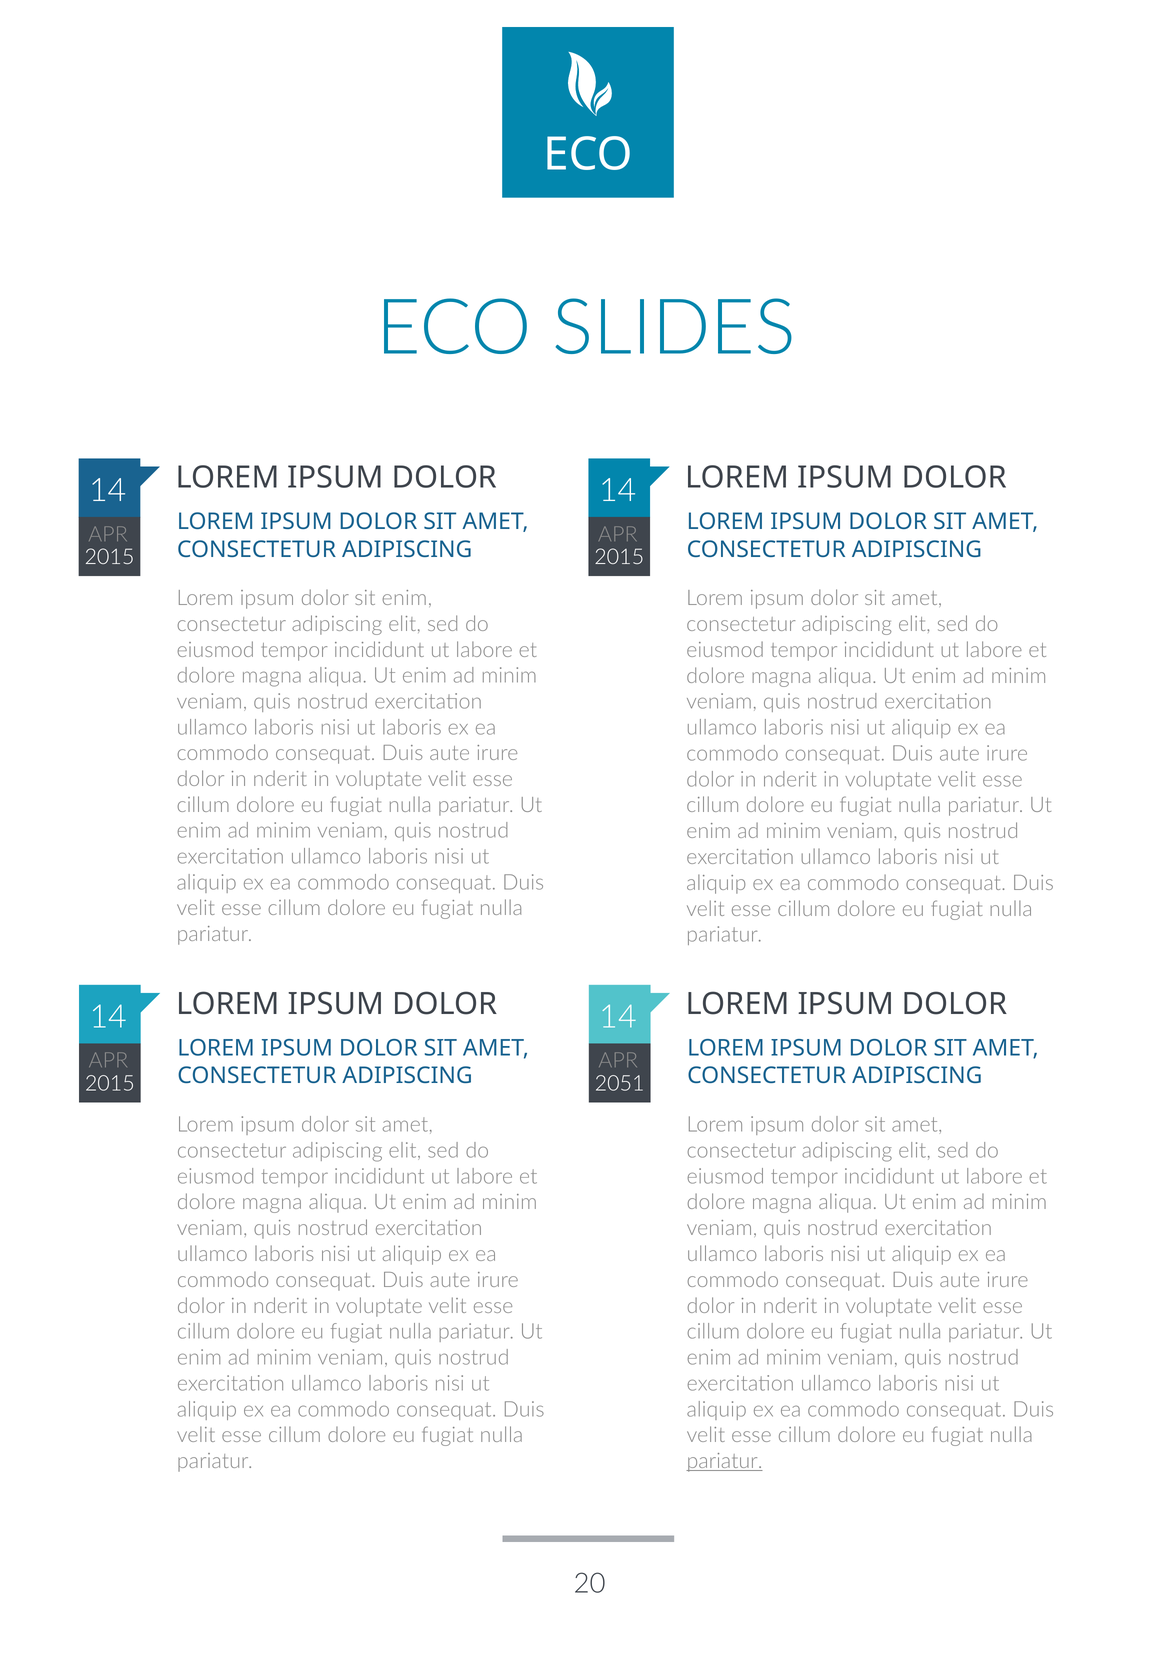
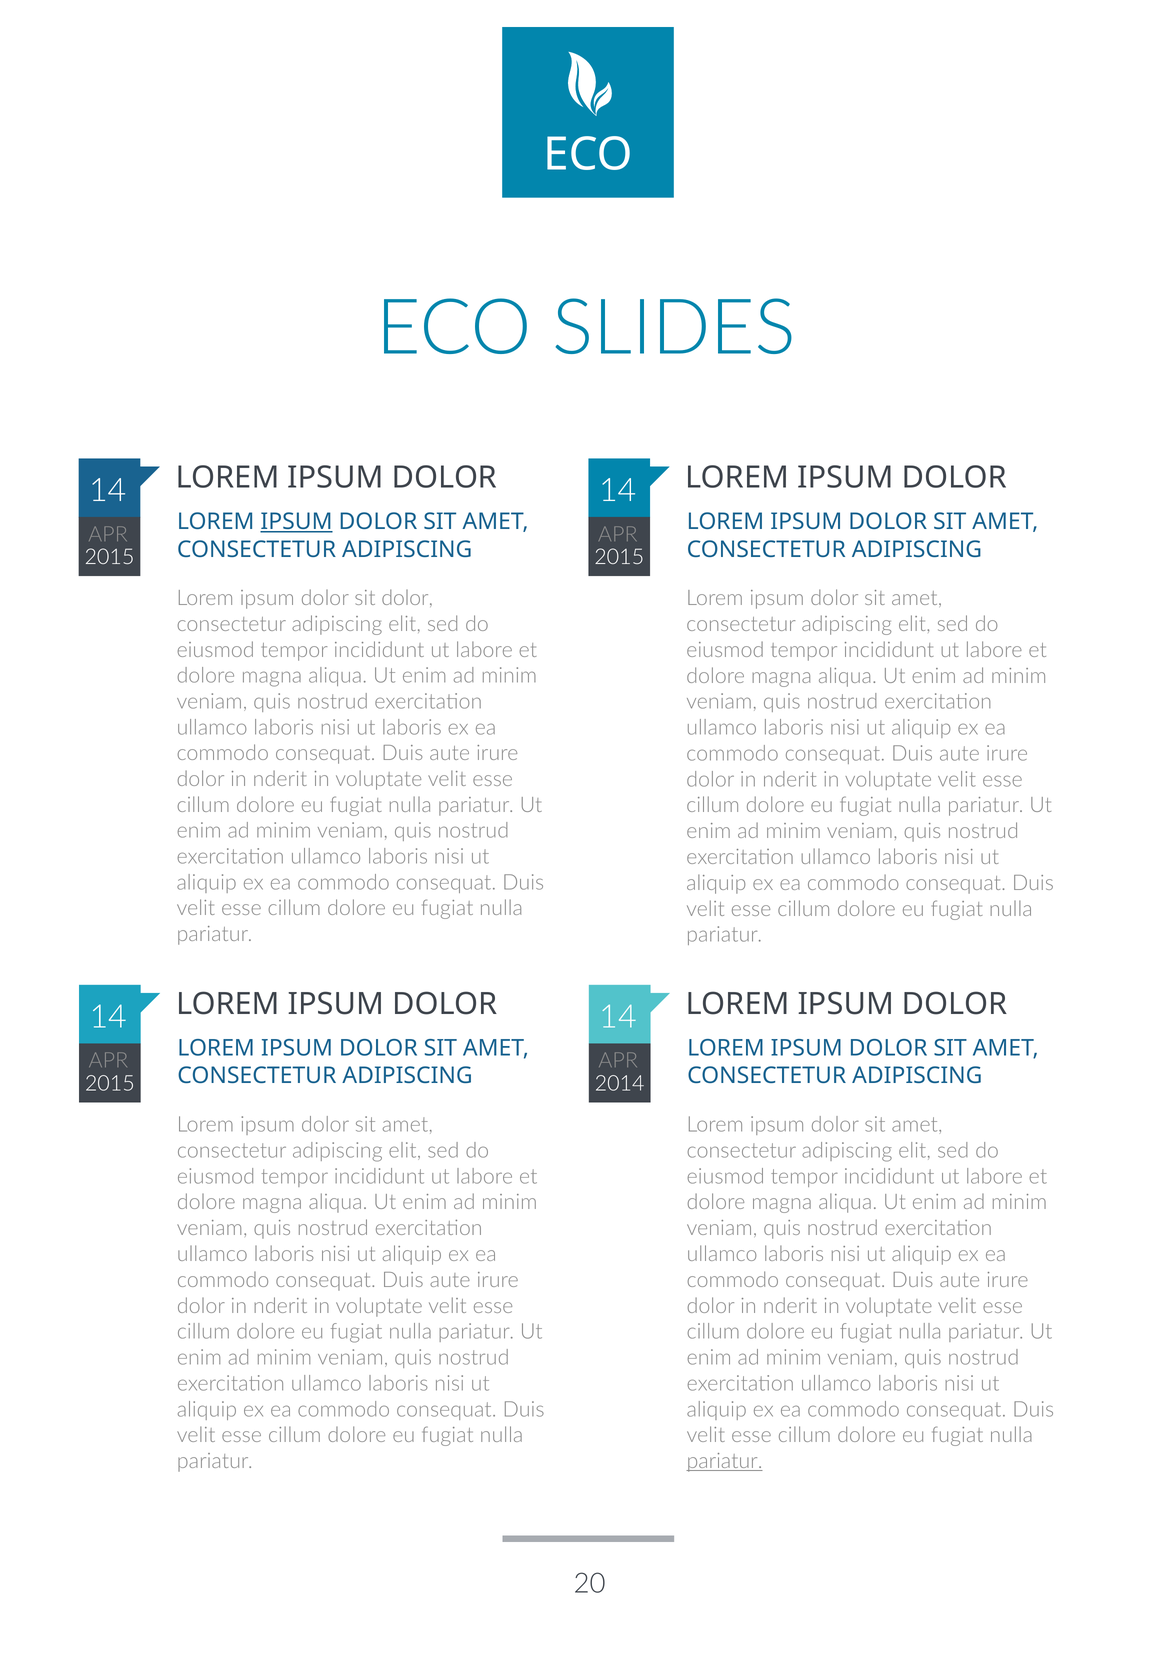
IPSUM at (297, 522) underline: none -> present
sit enim: enim -> dolor
2051: 2051 -> 2014
